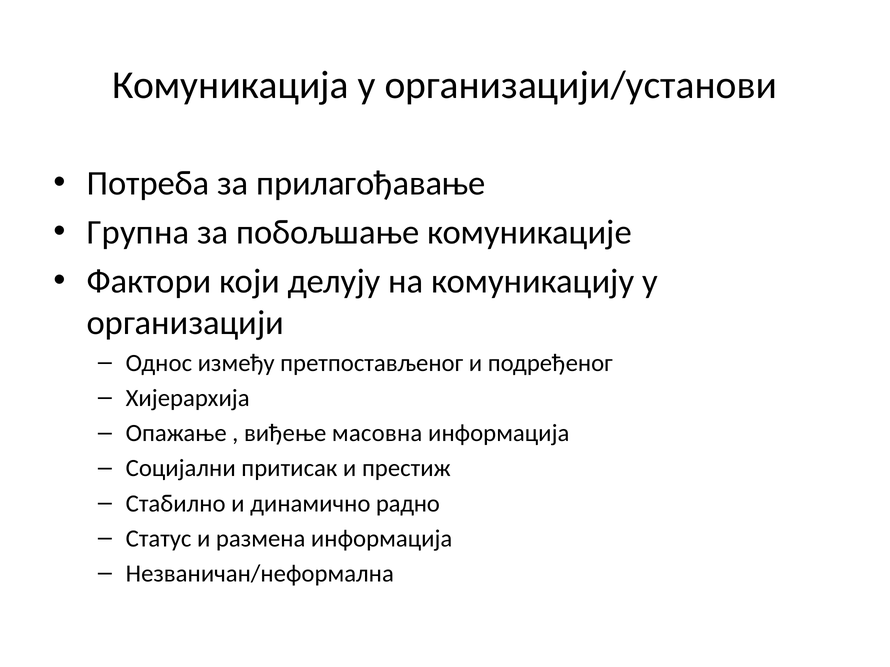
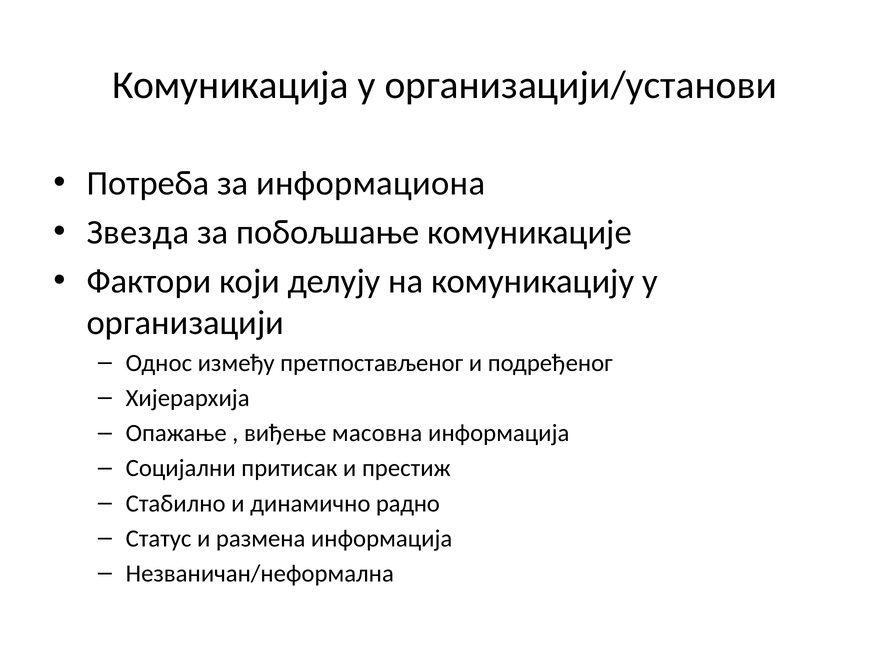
прилагођавање: прилагођавање -> информациона
Групна: Групна -> Звезда
